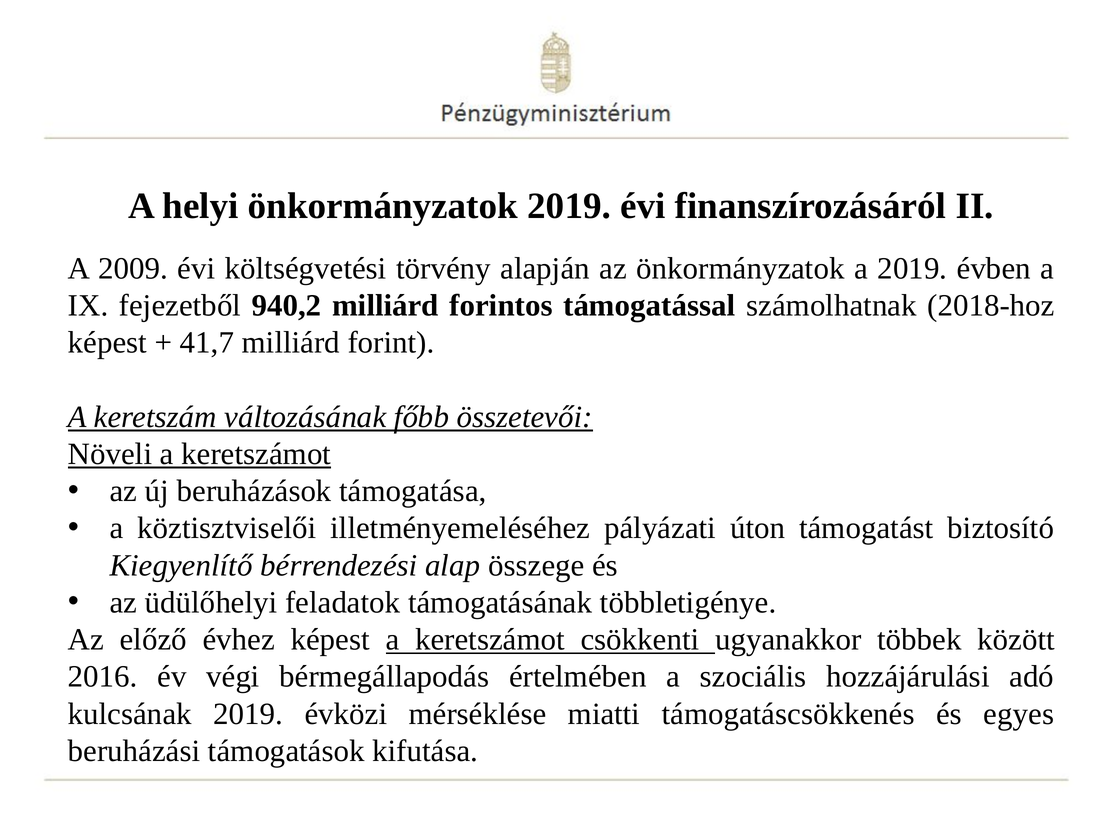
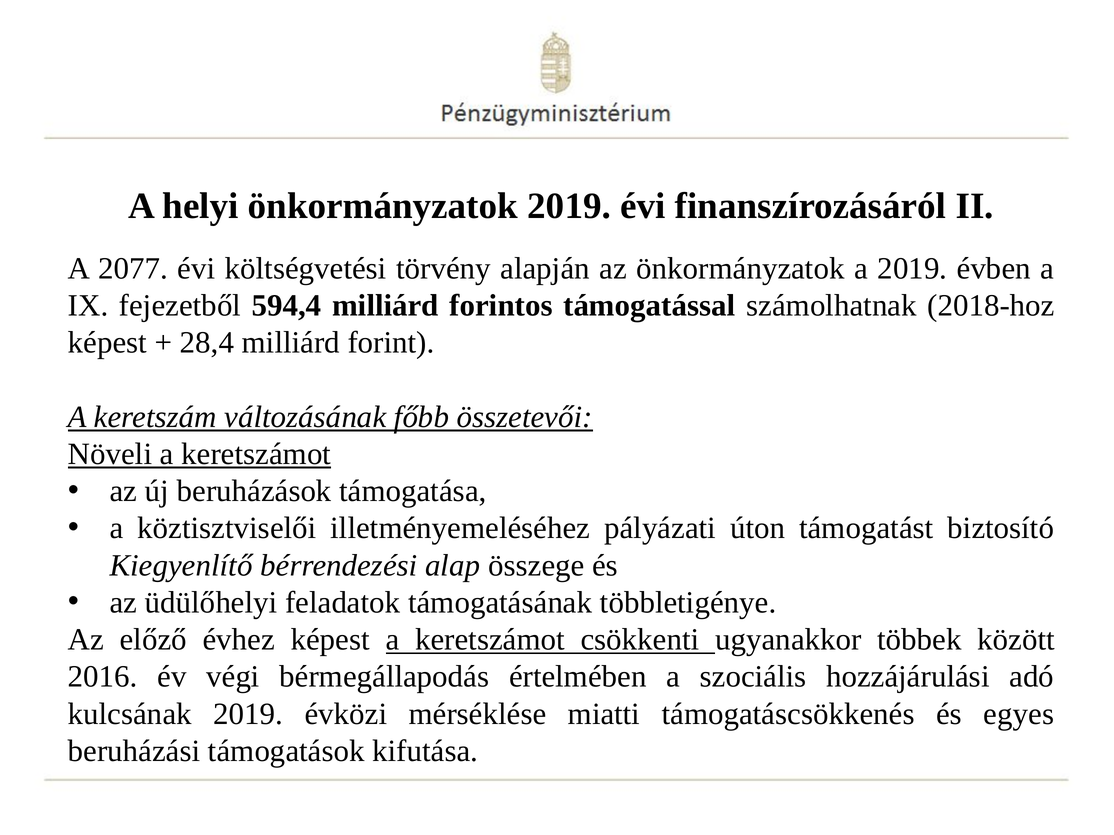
2009: 2009 -> 2077
940,2: 940,2 -> 594,4
41,7: 41,7 -> 28,4
